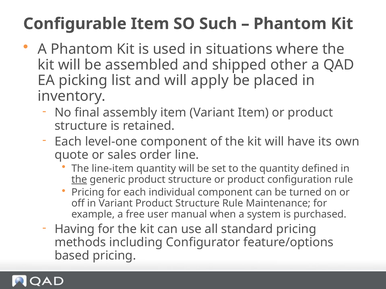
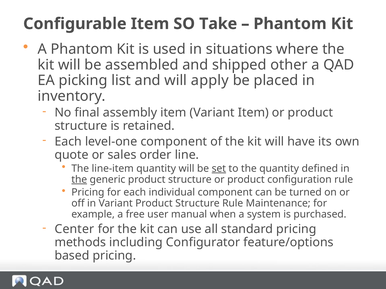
Such: Such -> Take
set underline: none -> present
Having: Having -> Center
